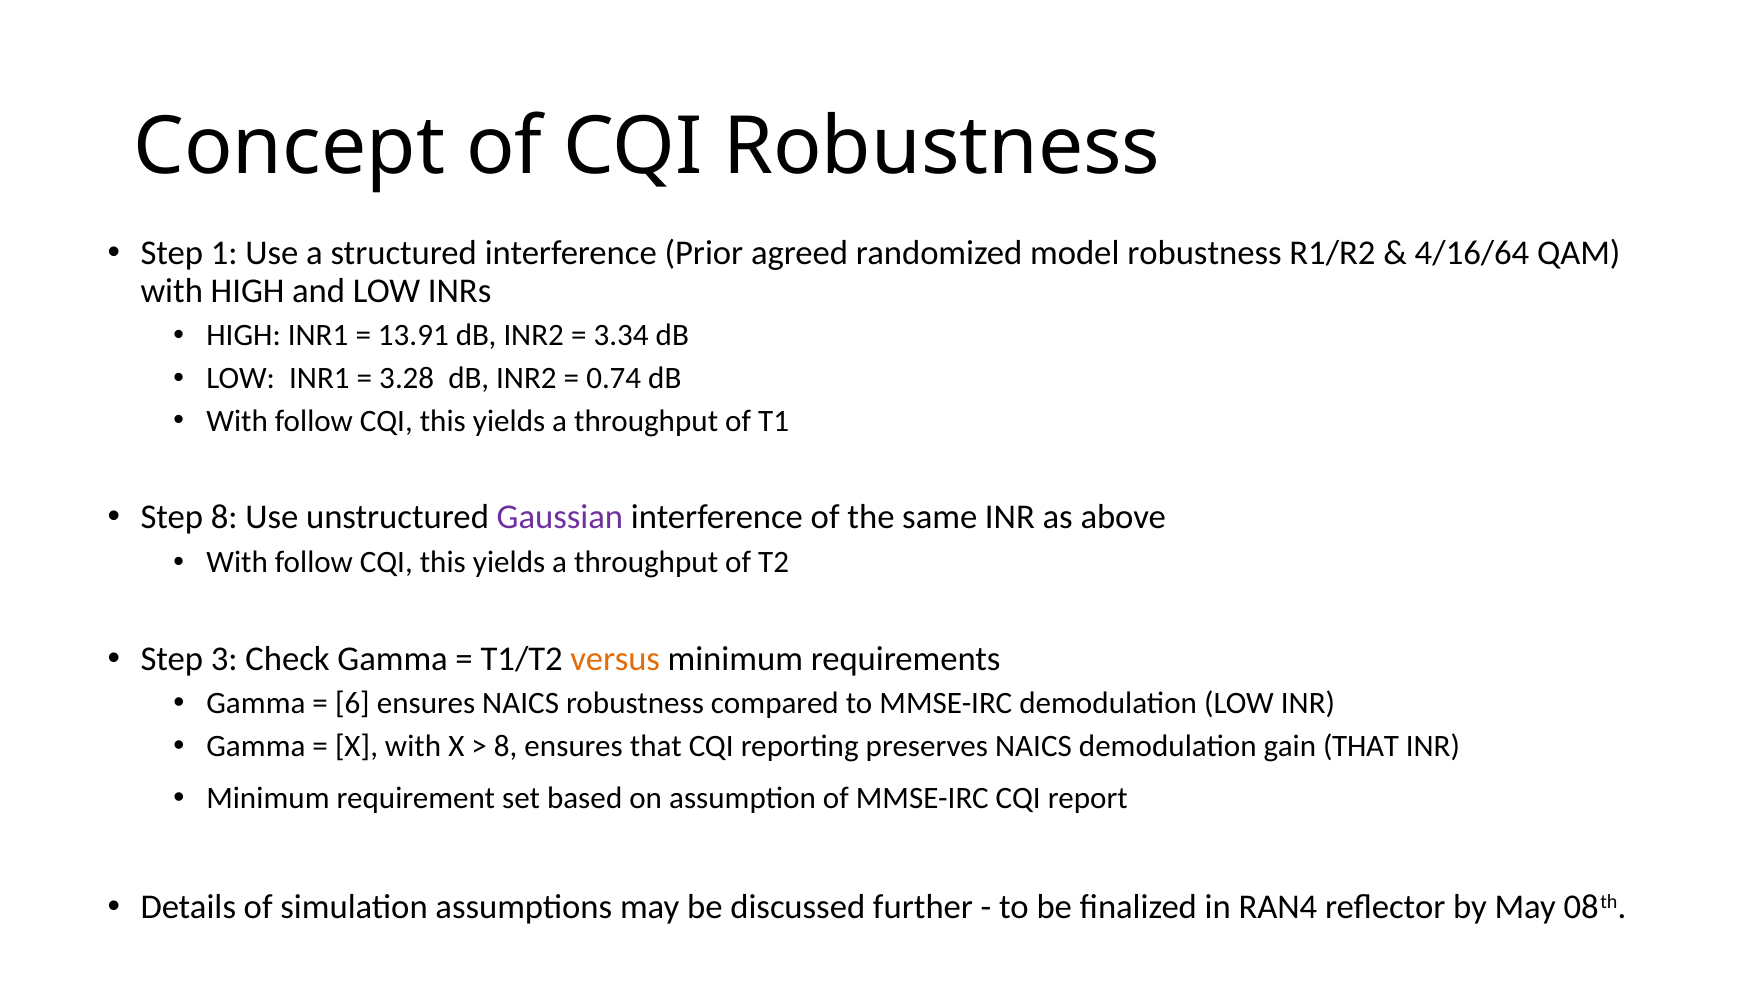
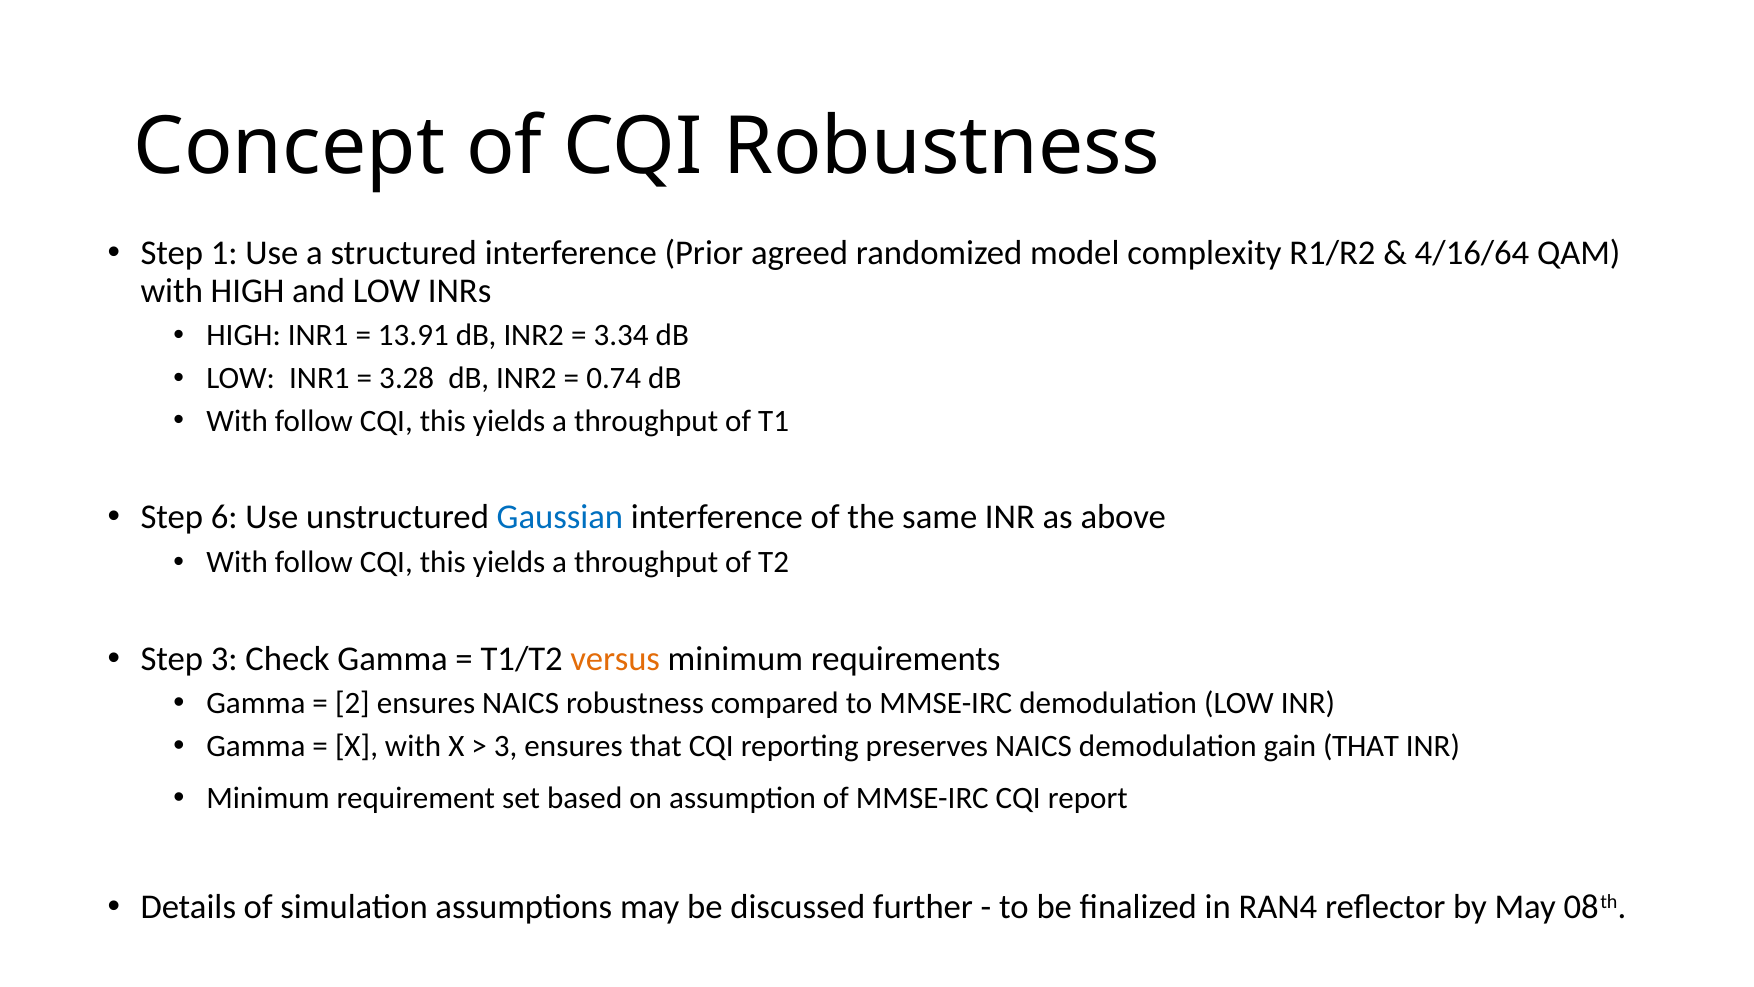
model robustness: robustness -> complexity
Step 8: 8 -> 6
Gaussian colour: purple -> blue
6: 6 -> 2
8 at (506, 746): 8 -> 3
